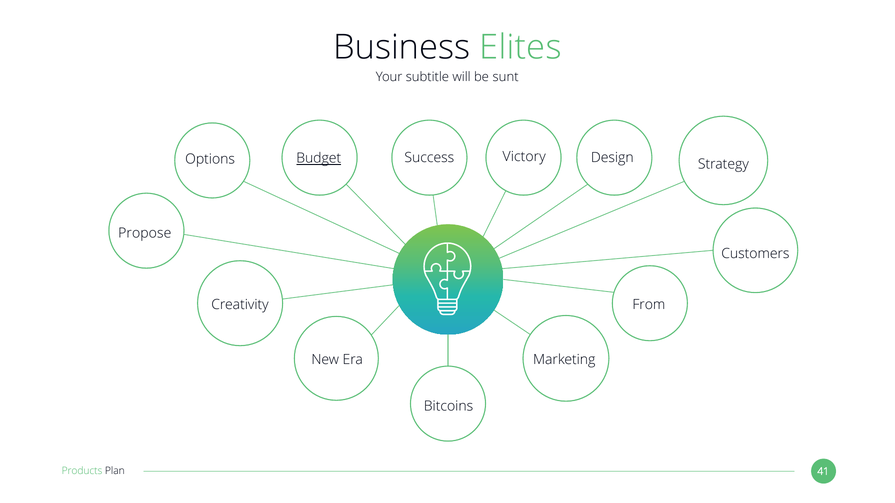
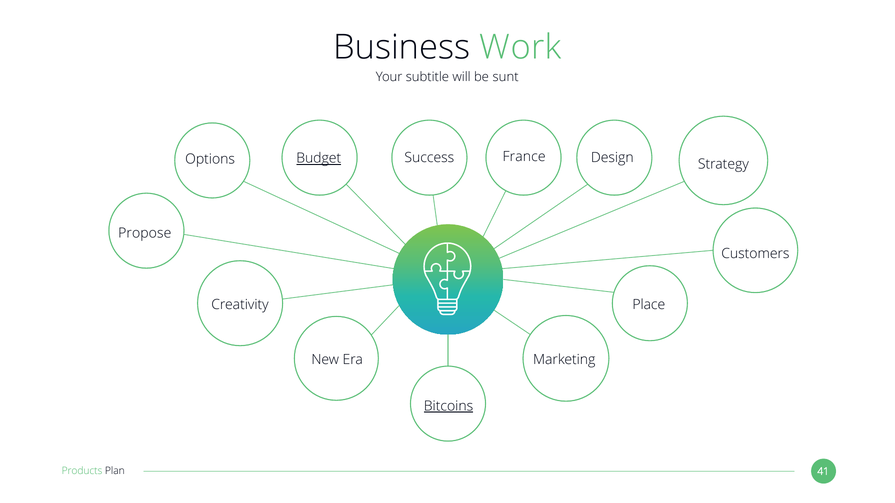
Elites: Elites -> Work
Victory: Victory -> France
From: From -> Place
Bitcoins underline: none -> present
